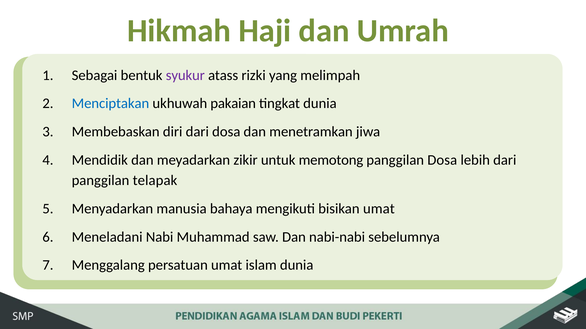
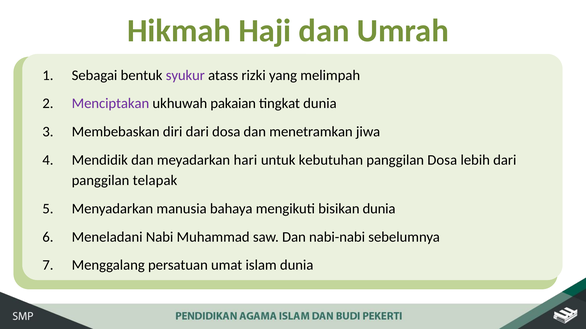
Menciptakan colour: blue -> purple
zikir: zikir -> hari
memotong: memotong -> kebutuhan
bisikan umat: umat -> dunia
